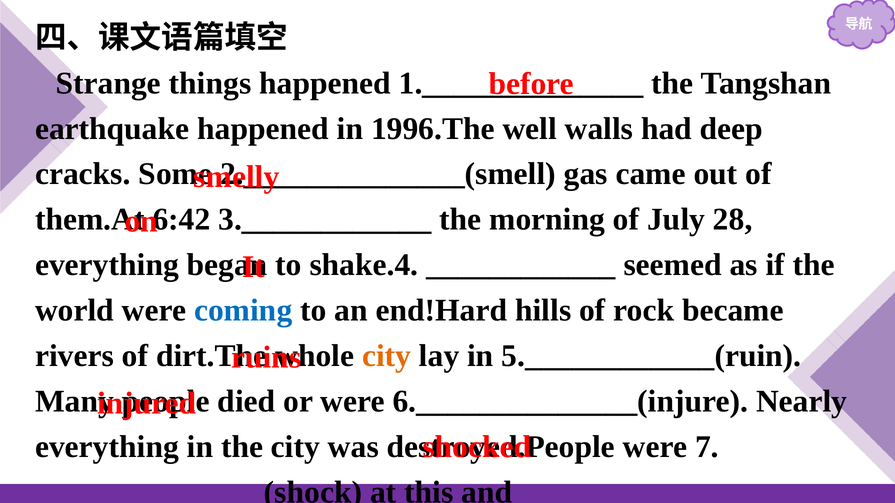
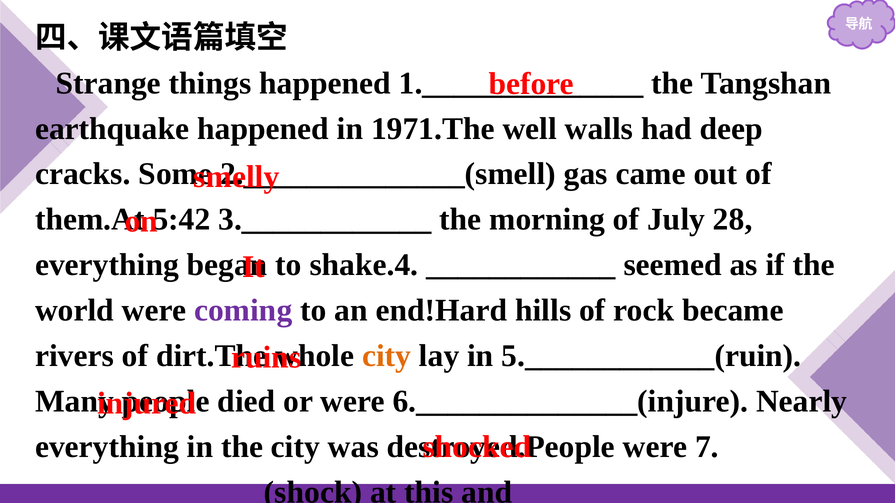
1996.The: 1996.The -> 1971.The
6:42: 6:42 -> 5:42
coming colour: blue -> purple
